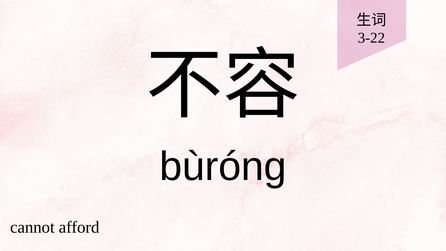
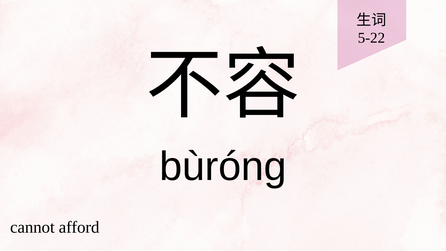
3-22: 3-22 -> 5-22
